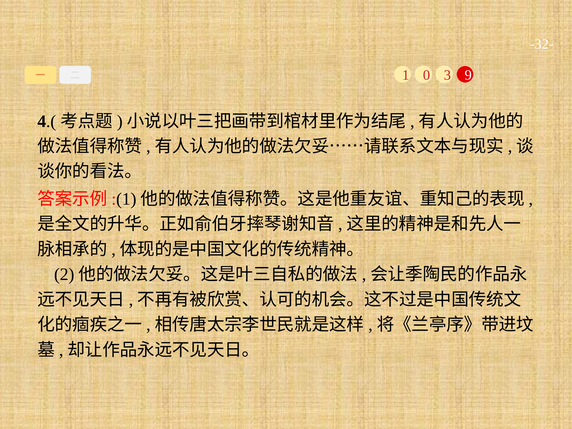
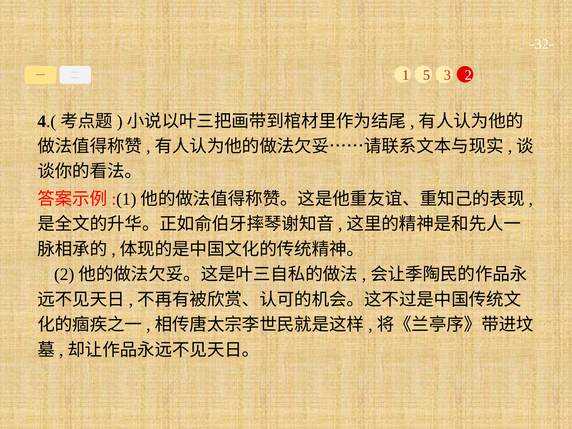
0: 0 -> 5
9: 9 -> 2
